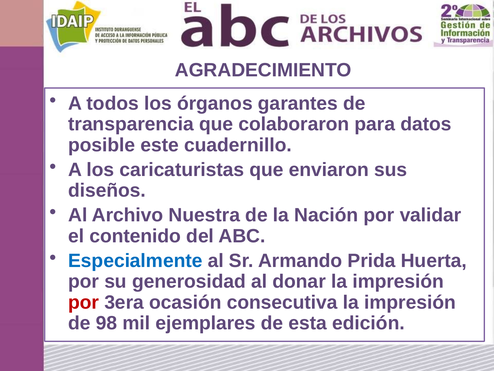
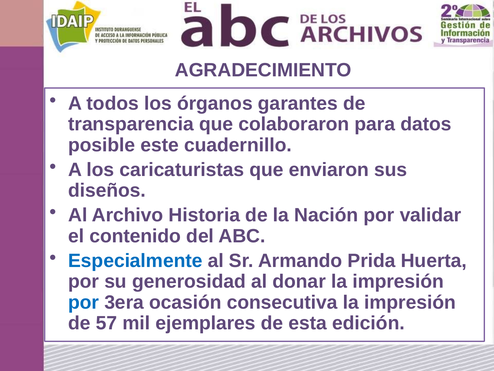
Nuestra: Nuestra -> Historia
por at (84, 302) colour: red -> blue
98: 98 -> 57
